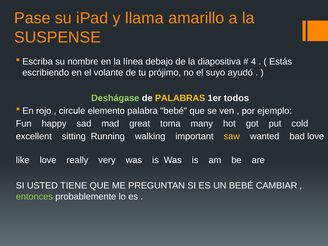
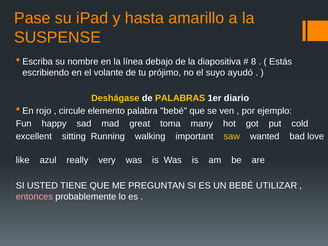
llama: llama -> hasta
4: 4 -> 8
Deshágase colour: light green -> yellow
todos: todos -> diario
like love: love -> azul
CAMBIAR: CAMBIAR -> UTILIZAR
entonces colour: light green -> pink
